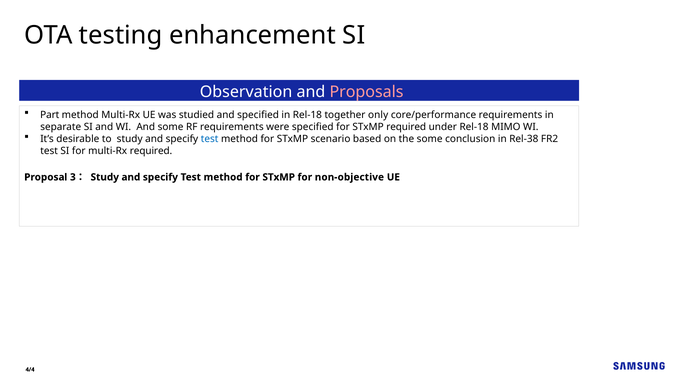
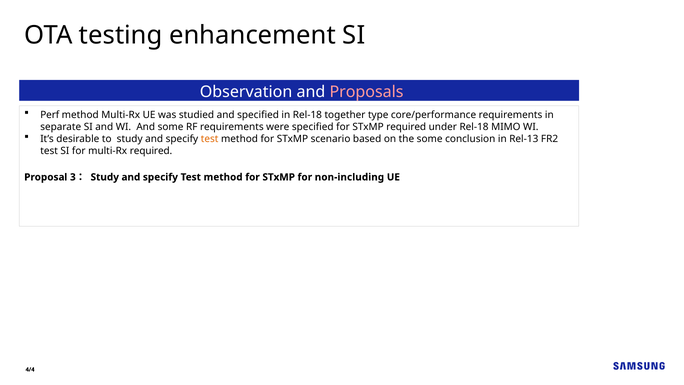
Part: Part -> Perf
only: only -> type
test at (210, 139) colour: blue -> orange
Rel-38: Rel-38 -> Rel-13
non-objective: non-objective -> non-including
